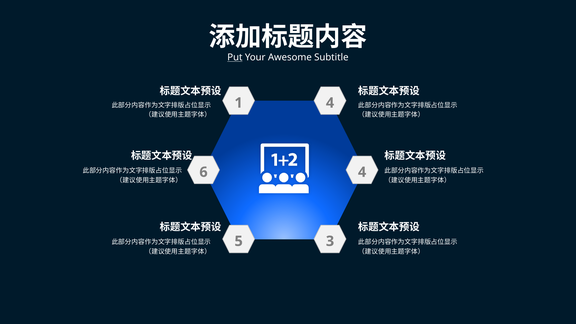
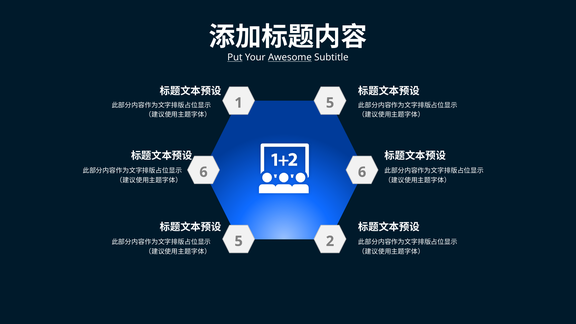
Awesome underline: none -> present
1 4: 4 -> 5
6 4: 4 -> 6
3: 3 -> 2
